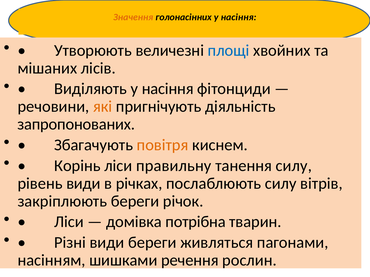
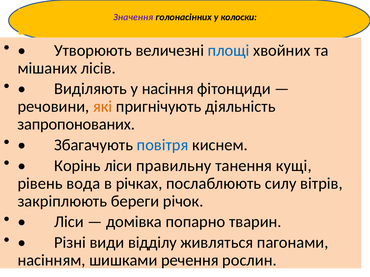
Значення colour: orange -> purple
голонасінних у насіння: насіння -> колоски
повітря colour: orange -> blue
танення силу: силу -> кущі
рівень види: види -> вода
потрібна: потрібна -> попарно
види береги: береги -> відділу
